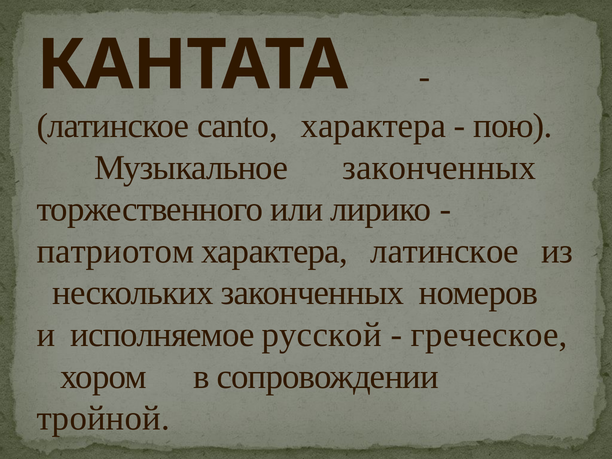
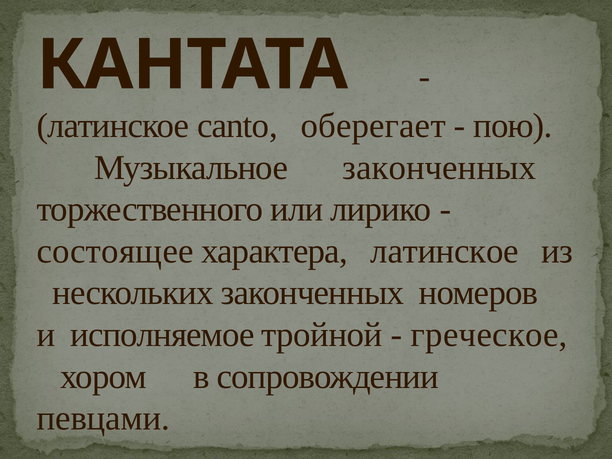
характера at (373, 126): характера -> оберегает
патриотом: патриотом -> состоящее
русской: русской -> тройной
тройной: тройной -> певцами
